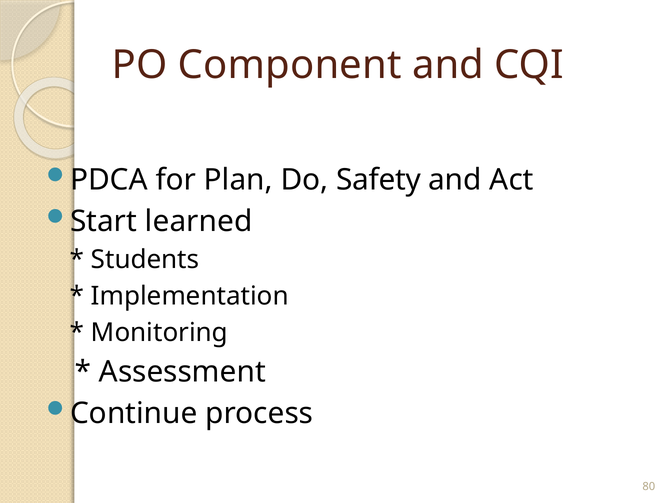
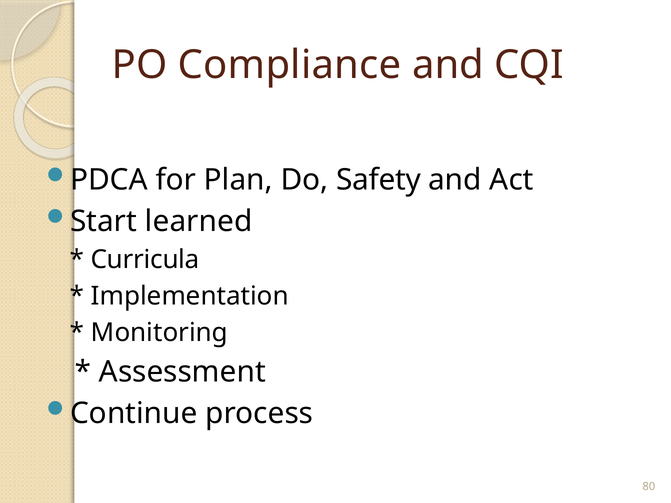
Component: Component -> Compliance
Students: Students -> Curricula
